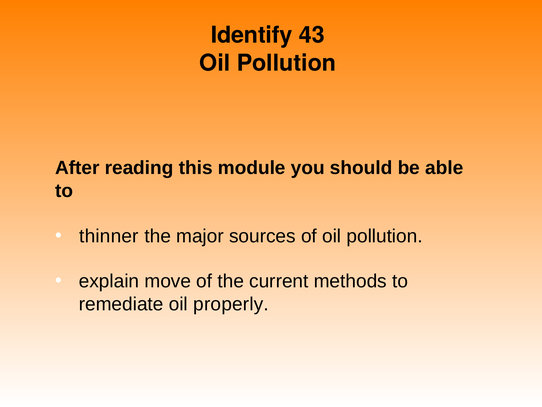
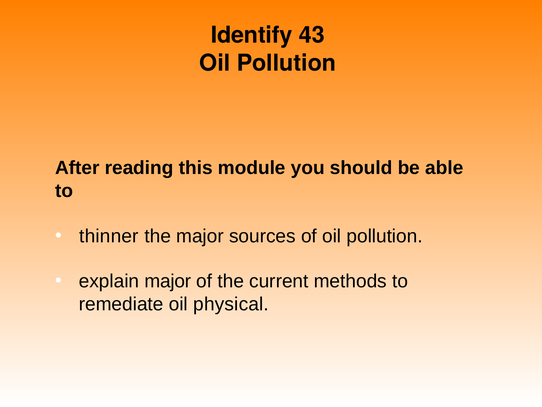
explain move: move -> major
properly: properly -> physical
